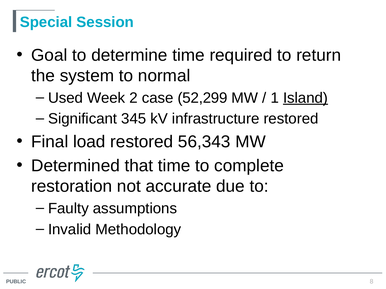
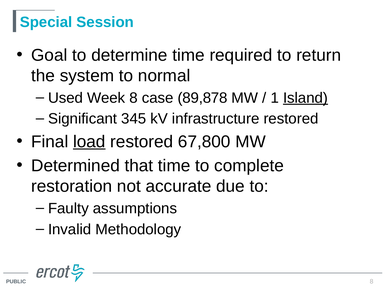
Week 2: 2 -> 8
52,299: 52,299 -> 89,878
load underline: none -> present
56,343: 56,343 -> 67,800
